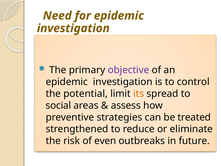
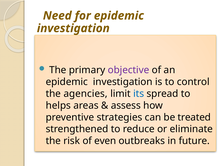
potential: potential -> agencies
its colour: orange -> blue
social: social -> helps
